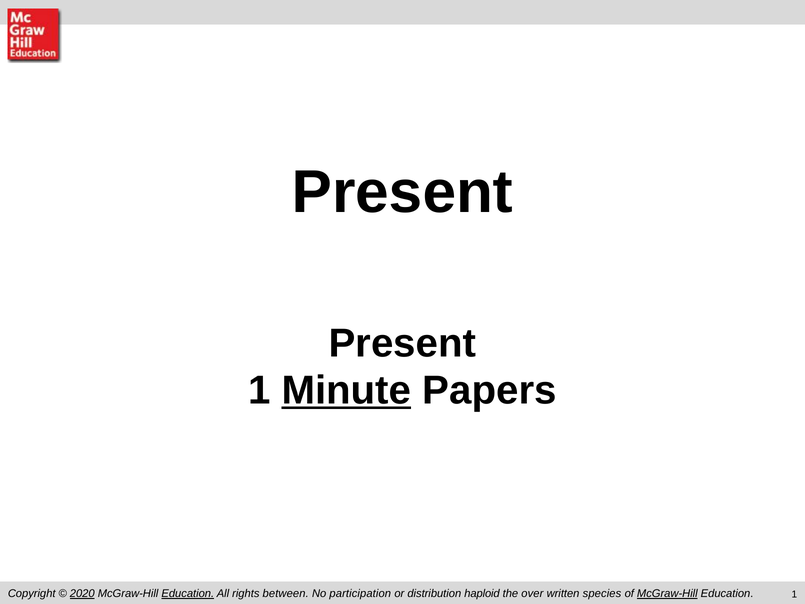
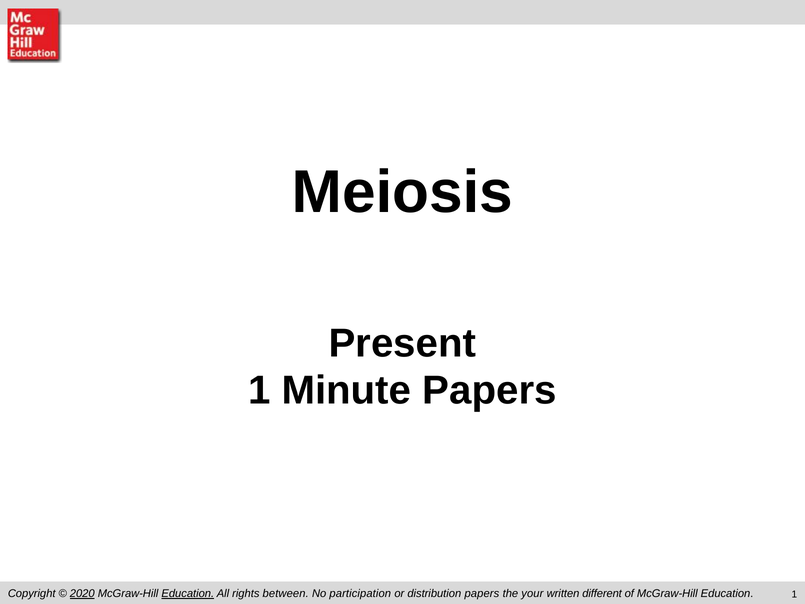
Present at (402, 192): Present -> Meiosis
Minute underline: present -> none
distribution haploid: haploid -> papers
over: over -> your
species: species -> different
McGraw-Hill at (667, 593) underline: present -> none
